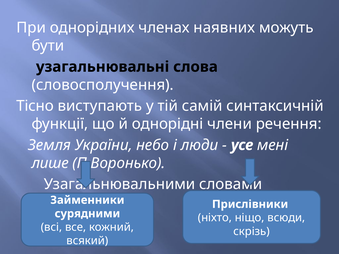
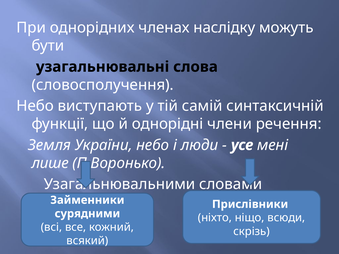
наявних: наявних -> наслідку
Тісно at (35, 106): Тісно -> Небо
